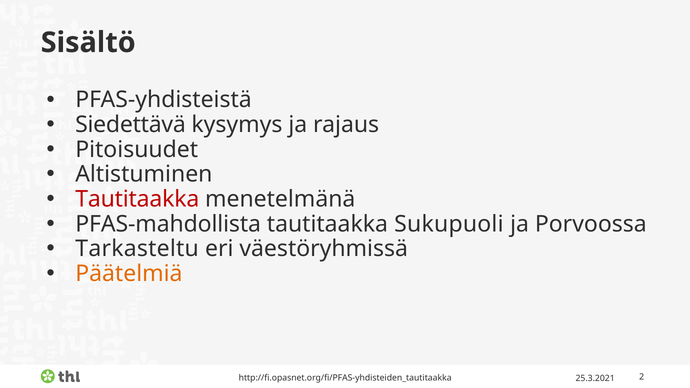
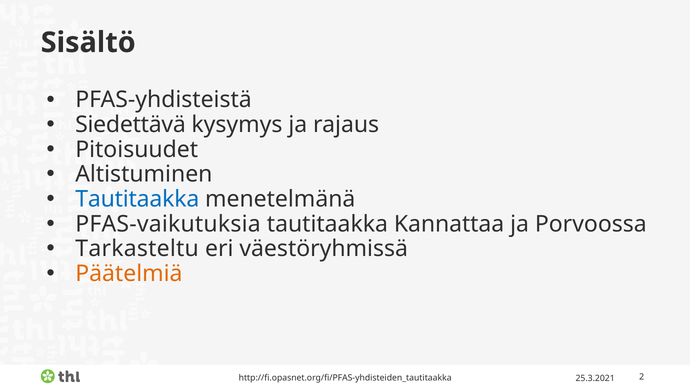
Tautitaakka at (137, 199) colour: red -> blue
PFAS-mahdollista: PFAS-mahdollista -> PFAS-vaikutuksia
Sukupuoli: Sukupuoli -> Kannattaa
